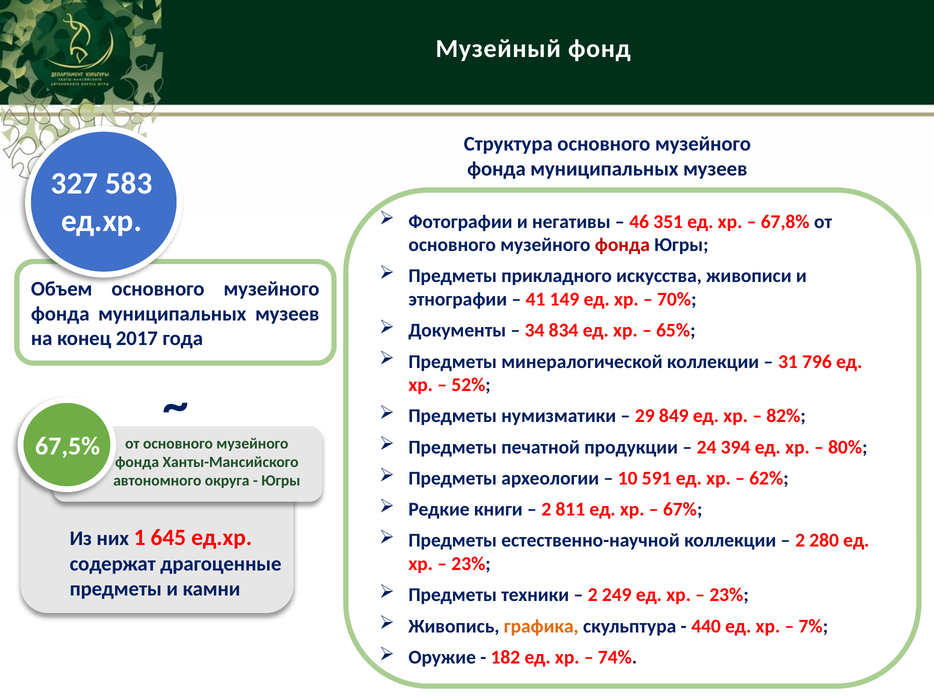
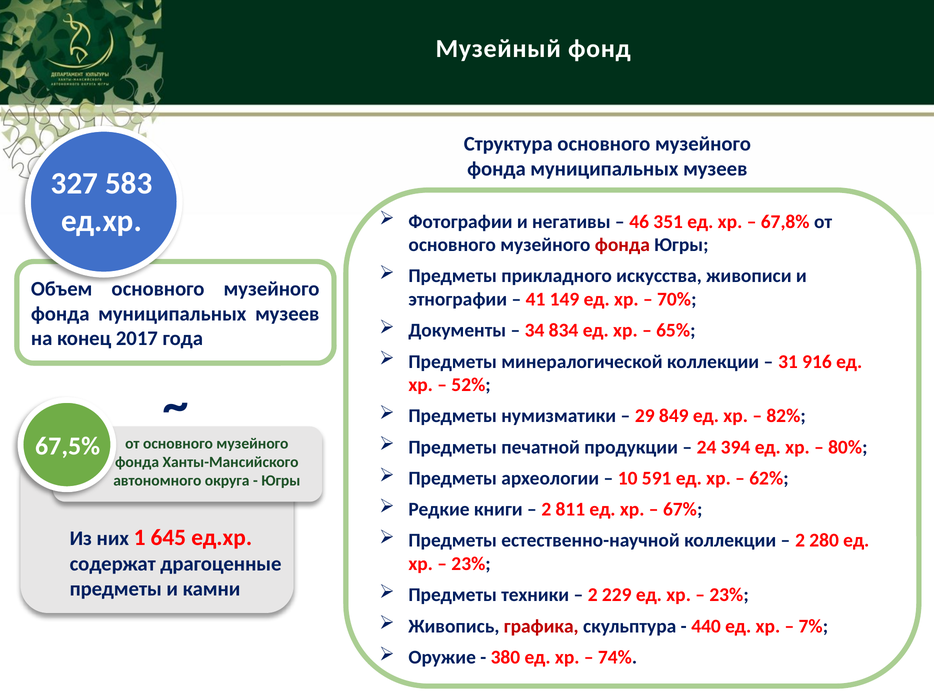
796: 796 -> 916
249: 249 -> 229
графика colour: orange -> red
182: 182 -> 380
